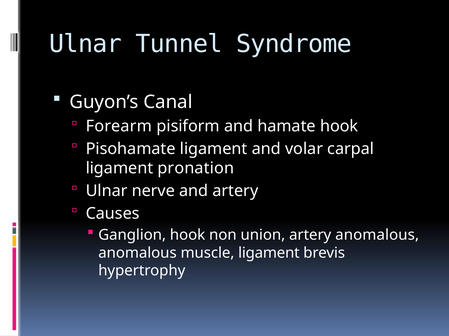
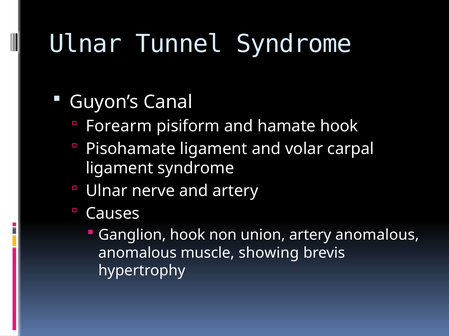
ligament pronation: pronation -> syndrome
muscle ligament: ligament -> showing
